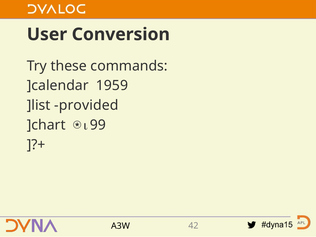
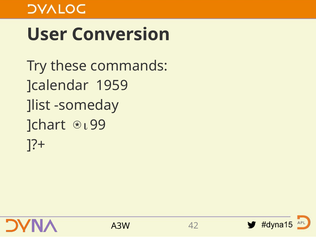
provided: provided -> someday
